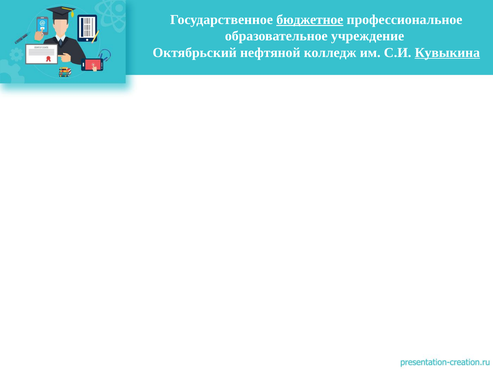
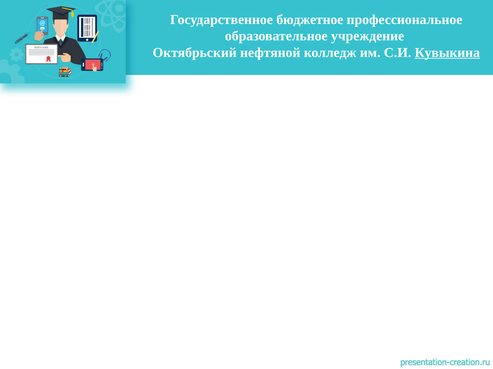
бюджетное underline: present -> none
